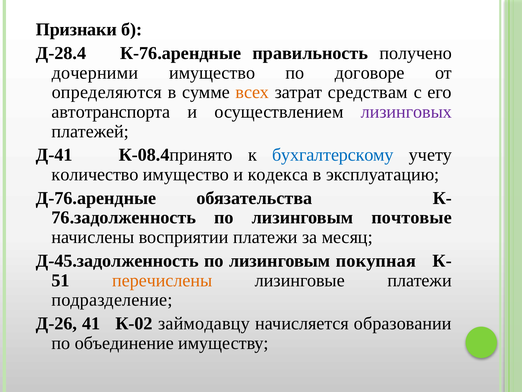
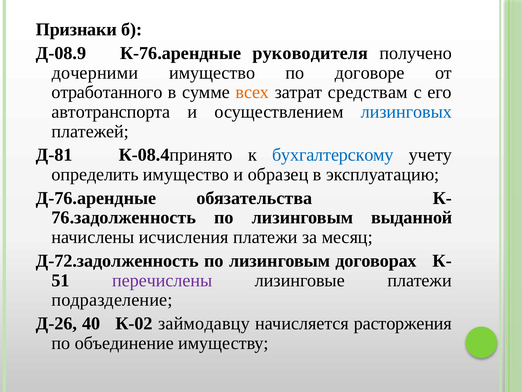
Д-28.4: Д-28.4 -> Д-08.9
правильность: правильность -> руководителя
определяются: определяются -> отработанного
лизинговых colour: purple -> blue
Д-41: Д-41 -> Д-81
количество: количество -> определить
кодекса: кодекса -> образец
почтовые: почтовые -> выданной
восприятии: восприятии -> исчисления
Д-45.задолженность: Д-45.задолженность -> Д-72.задолженность
покупная: покупная -> договорах
перечислены colour: orange -> purple
41: 41 -> 40
образовании: образовании -> расторжения
